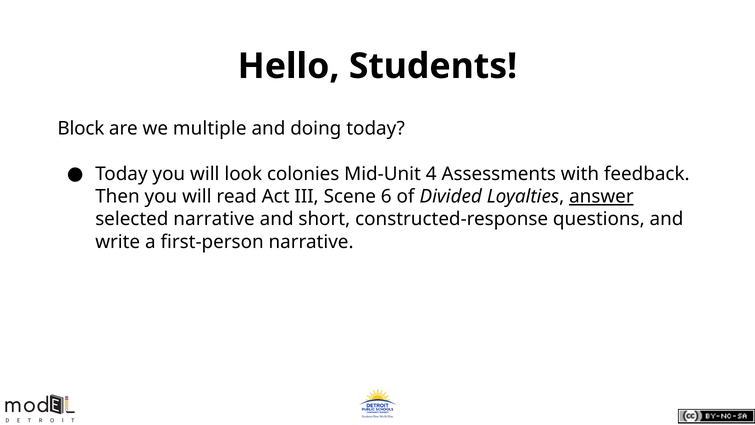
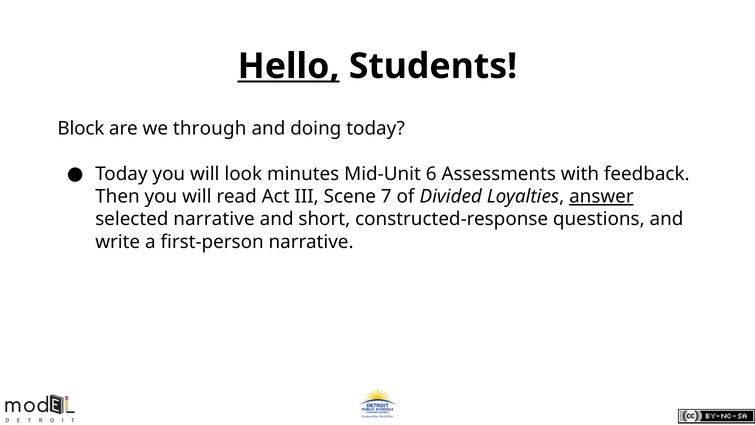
Hello underline: none -> present
multiple: multiple -> through
colonies: colonies -> minutes
4: 4 -> 6
6: 6 -> 7
